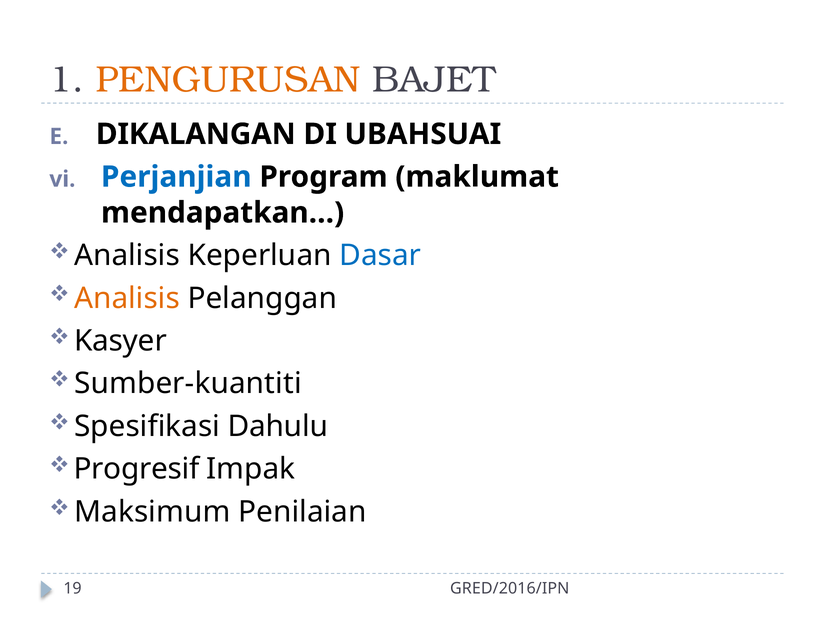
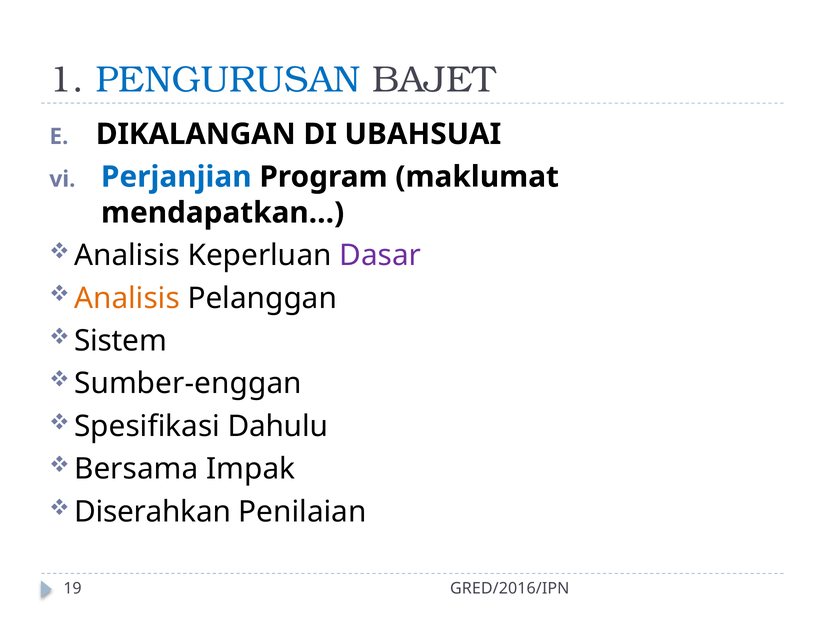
PENGURUSAN colour: orange -> blue
Dasar colour: blue -> purple
Kasyer: Kasyer -> Sistem
Sumber-kuantiti: Sumber-kuantiti -> Sumber-enggan
Progresif: Progresif -> Bersama
Maksimum: Maksimum -> Diserahkan
